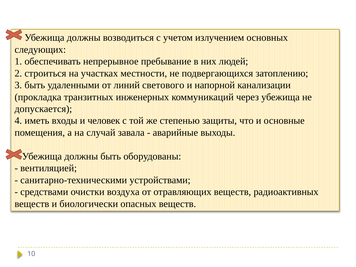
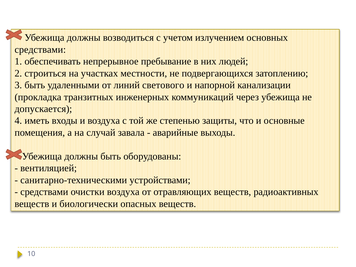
следующих at (40, 50): следующих -> средствами
и человек: человек -> воздуха
